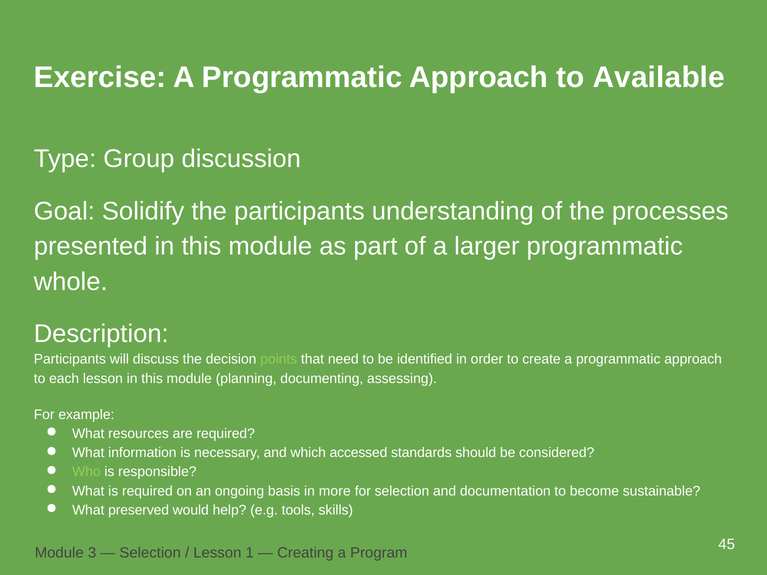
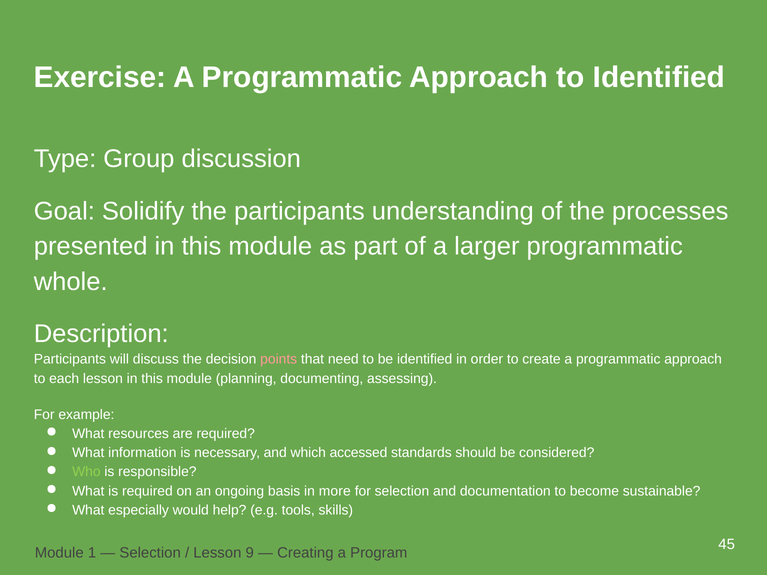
to Available: Available -> Identified
points colour: light green -> pink
preserved: preserved -> especially
3: 3 -> 1
1: 1 -> 9
